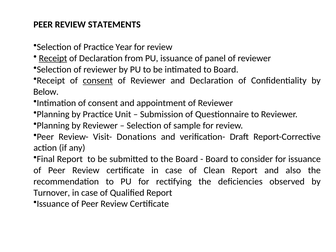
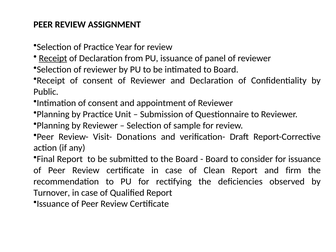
STATEMENTS: STATEMENTS -> ASSIGNMENT
consent at (98, 81) underline: present -> none
Below: Below -> Public
also: also -> firm
